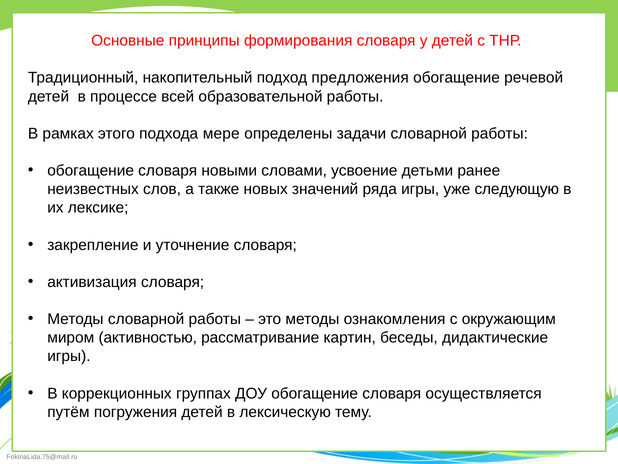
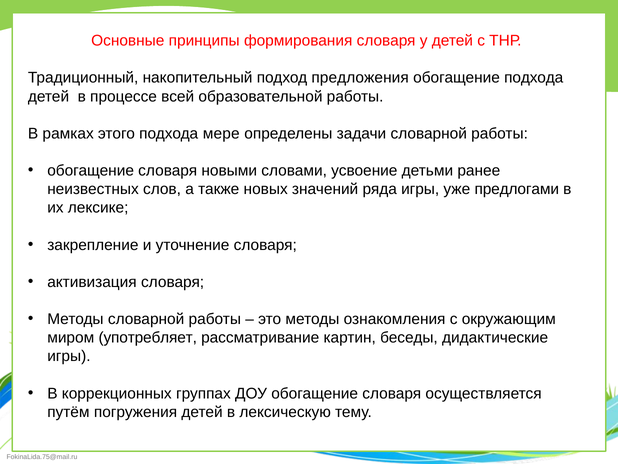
обогащение речевой: речевой -> подхода
следующую: следующую -> предлогами
активностью: активностью -> употребляет
